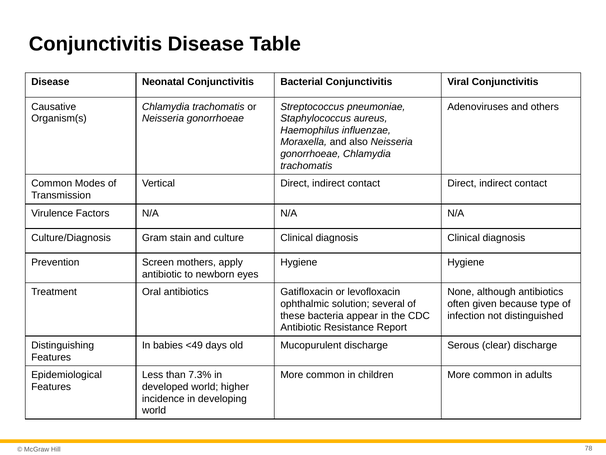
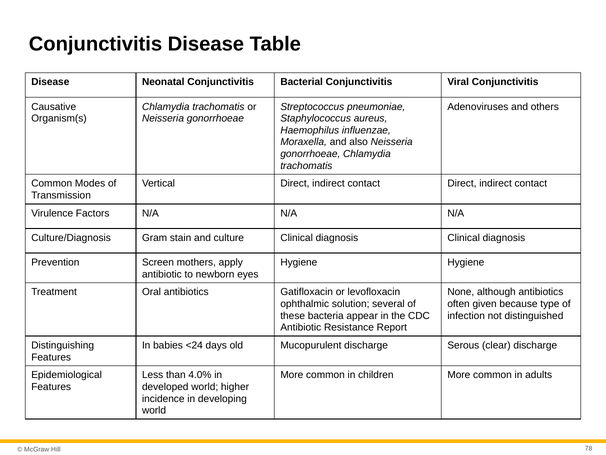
<49: <49 -> <24
7.3%: 7.3% -> 4.0%
